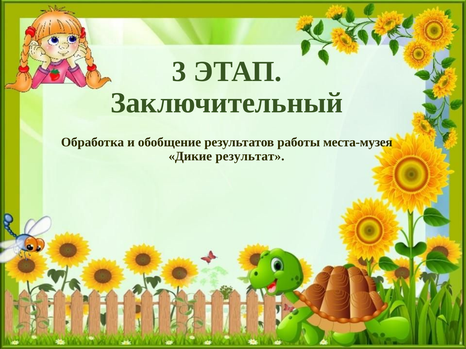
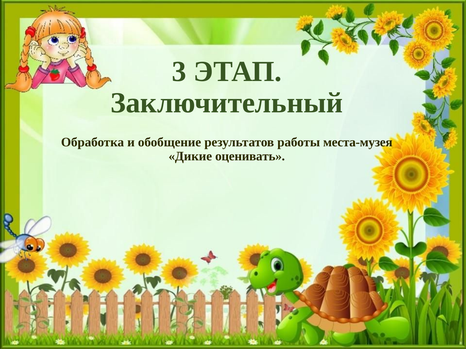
результат: результат -> оценивать
